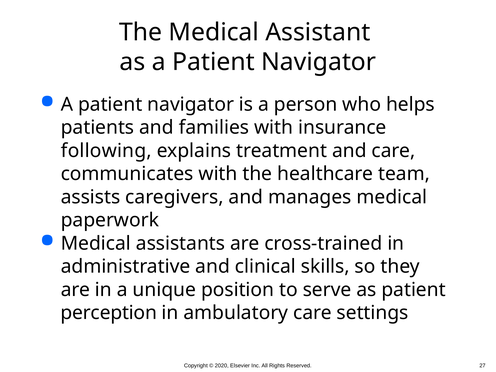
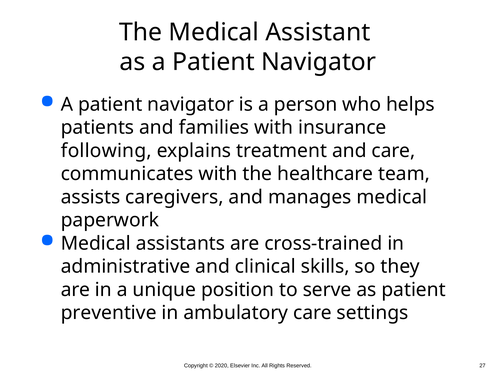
perception: perception -> preventive
